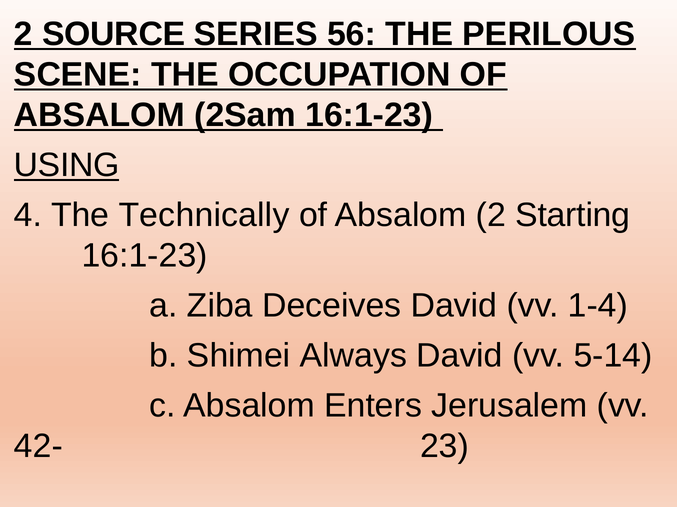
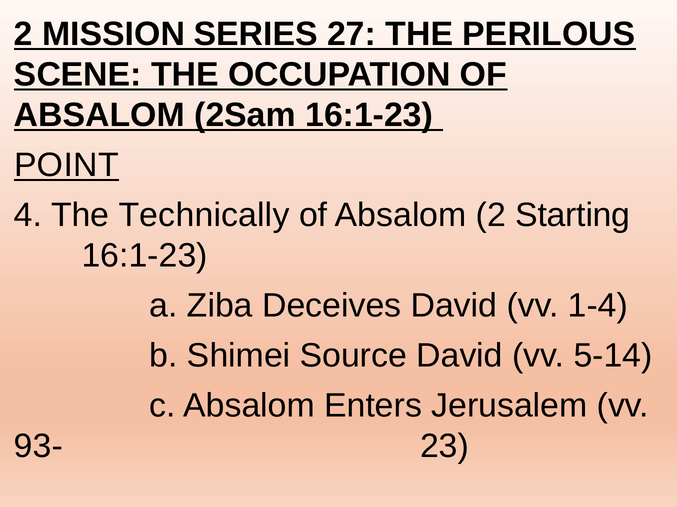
SOURCE: SOURCE -> MISSION
56: 56 -> 27
USING: USING -> POINT
Always: Always -> Source
42-: 42- -> 93-
